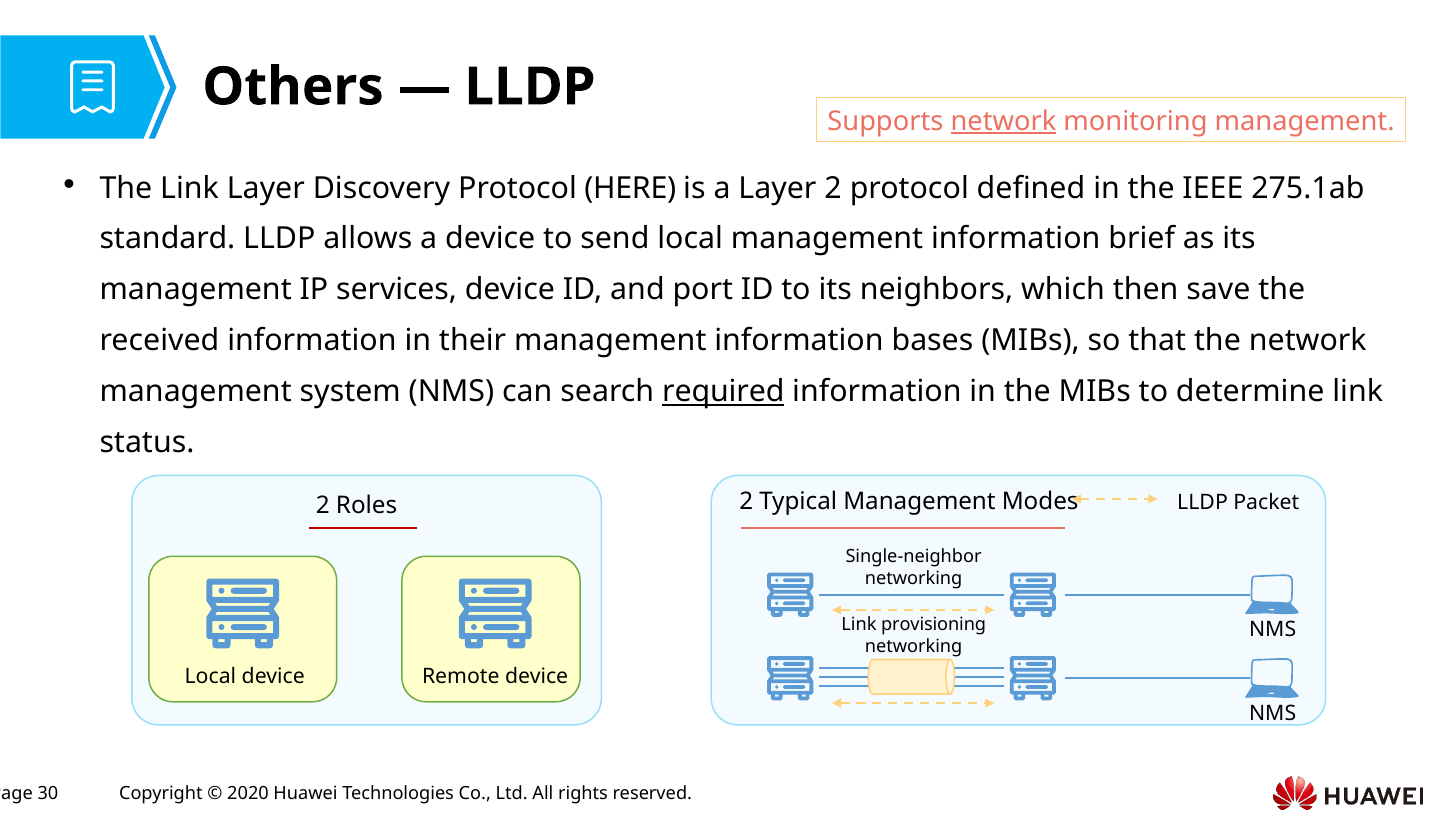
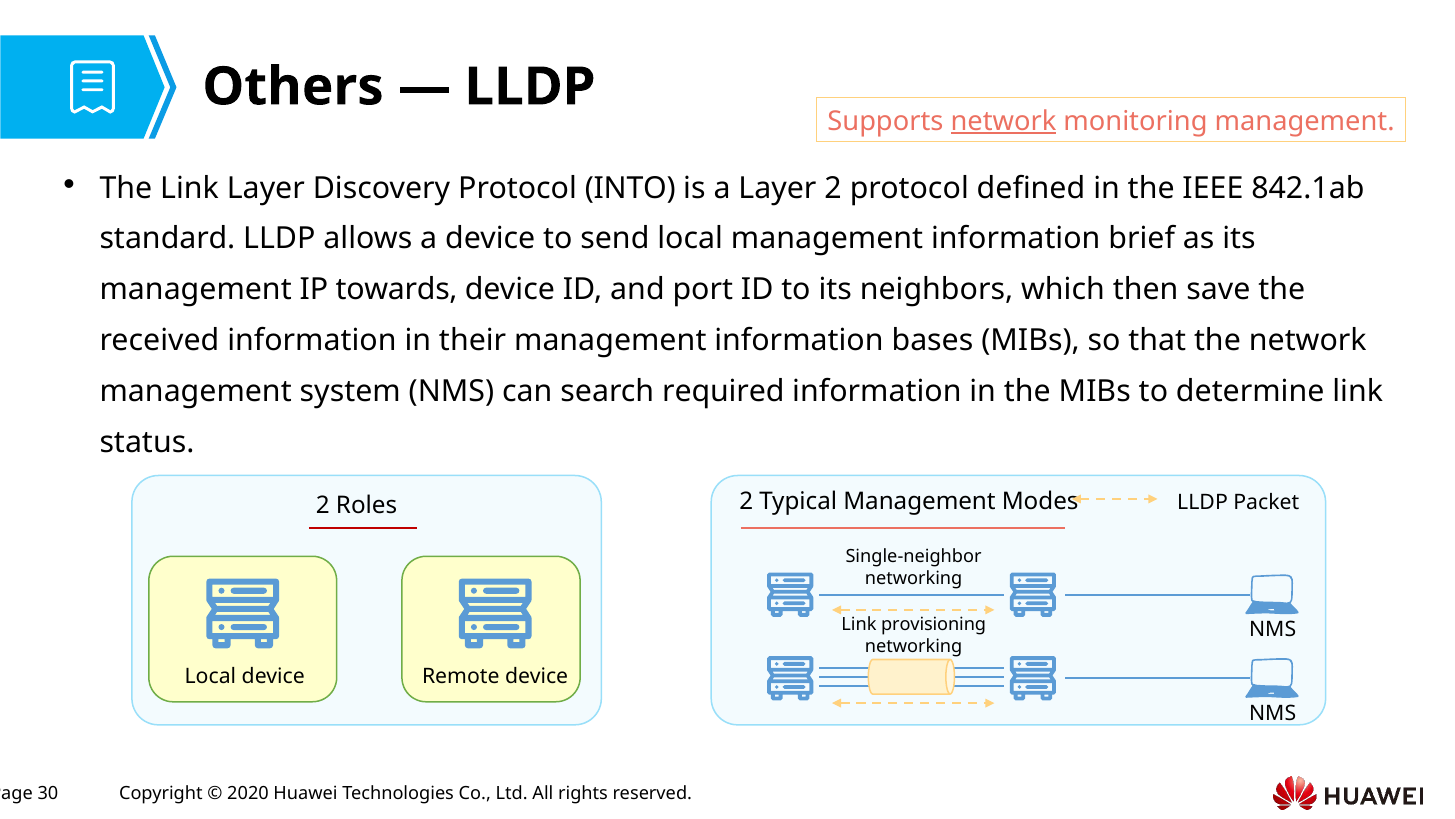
HERE: HERE -> INTO
275.1ab: 275.1ab -> 842.1ab
services: services -> towards
required underline: present -> none
